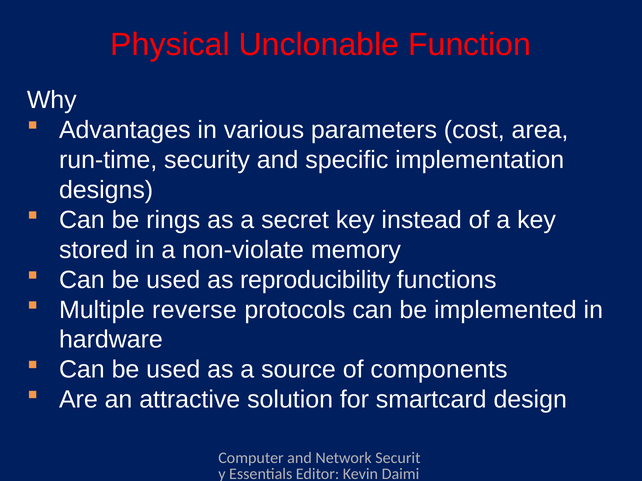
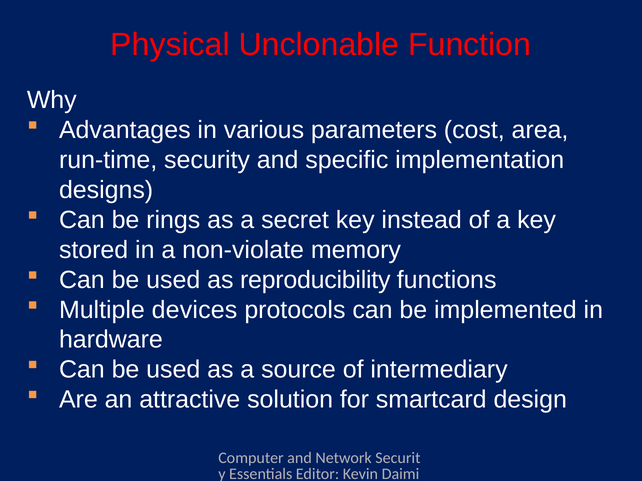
reverse: reverse -> devices
components: components -> intermediary
